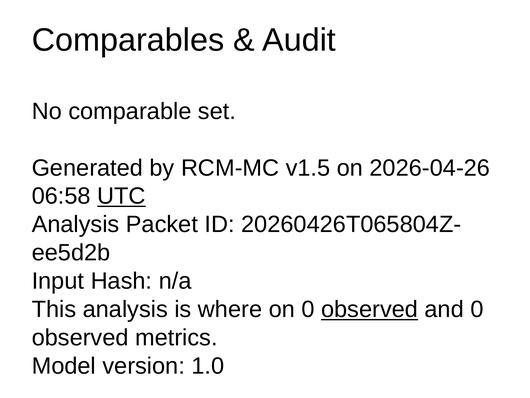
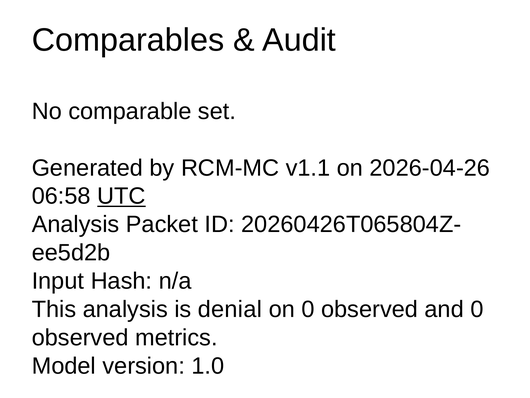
v1.5: v1.5 -> v1.1
where: where -> denial
observed at (370, 309) underline: present -> none
